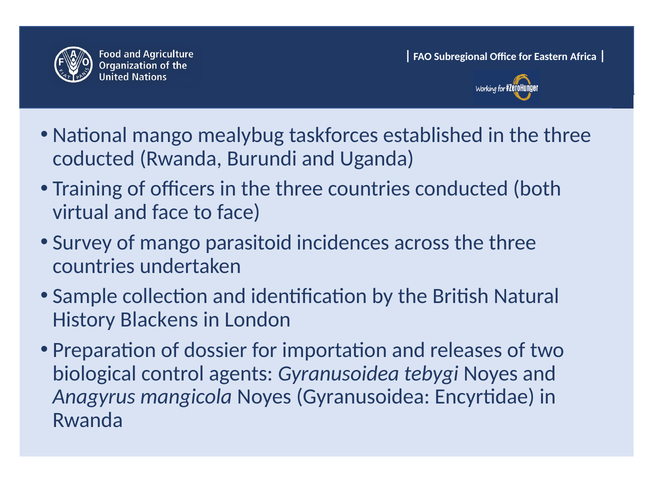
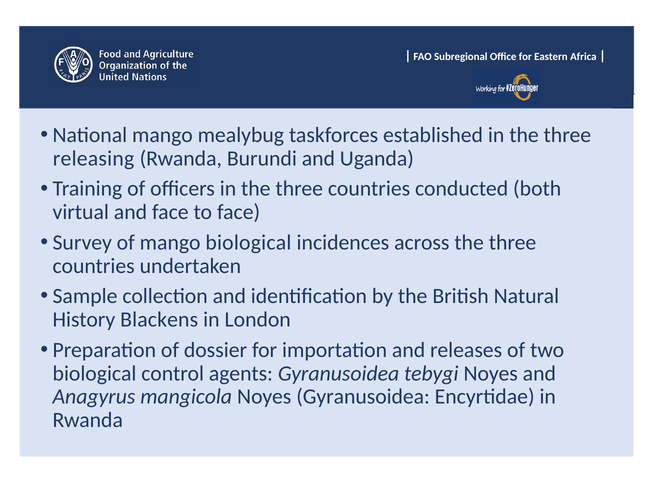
coducted: coducted -> releasing
mango parasitoid: parasitoid -> biological
